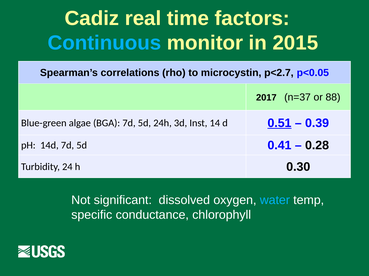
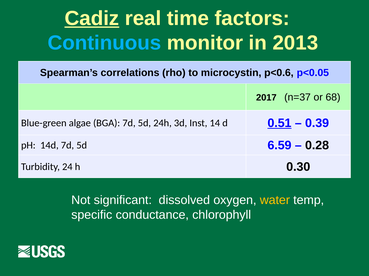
Cadiz underline: none -> present
2015: 2015 -> 2013
p<2.7: p<2.7 -> p<0.6
88: 88 -> 68
0.41: 0.41 -> 6.59
water colour: light blue -> yellow
